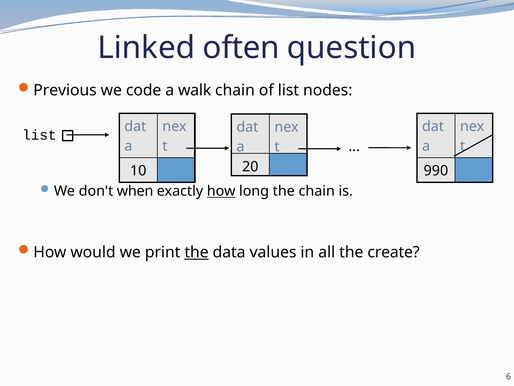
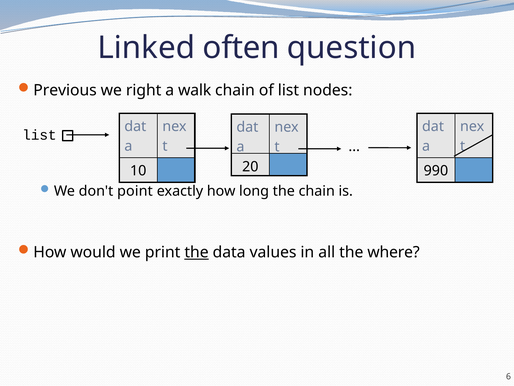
code: code -> right
when: when -> point
how at (221, 191) underline: present -> none
create: create -> where
